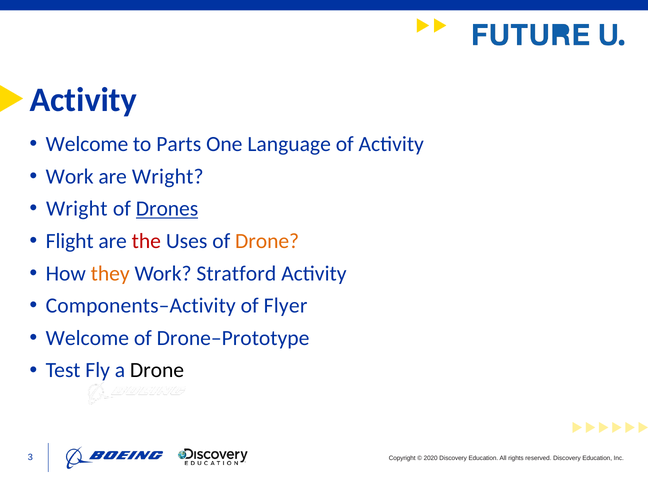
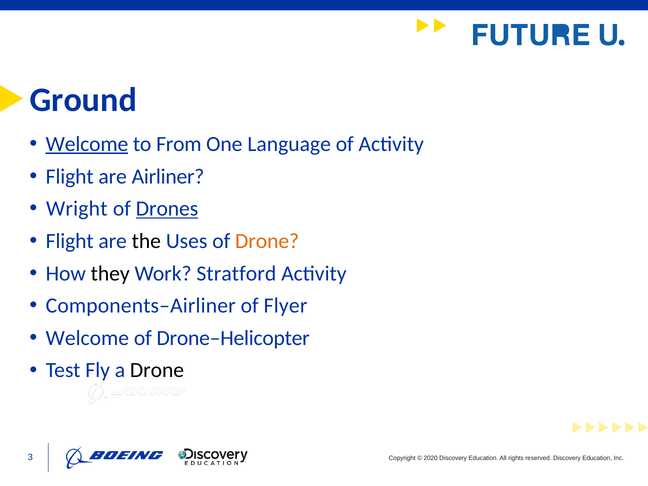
Activity at (83, 100): Activity -> Ground
Welcome at (87, 144) underline: none -> present
Parts: Parts -> From
Work at (70, 176): Work -> Flight
are Wright: Wright -> Airliner
the colour: red -> black
they colour: orange -> black
Components–Activity: Components–Activity -> Components–Airliner
Drone–Prototype: Drone–Prototype -> Drone–Helicopter
